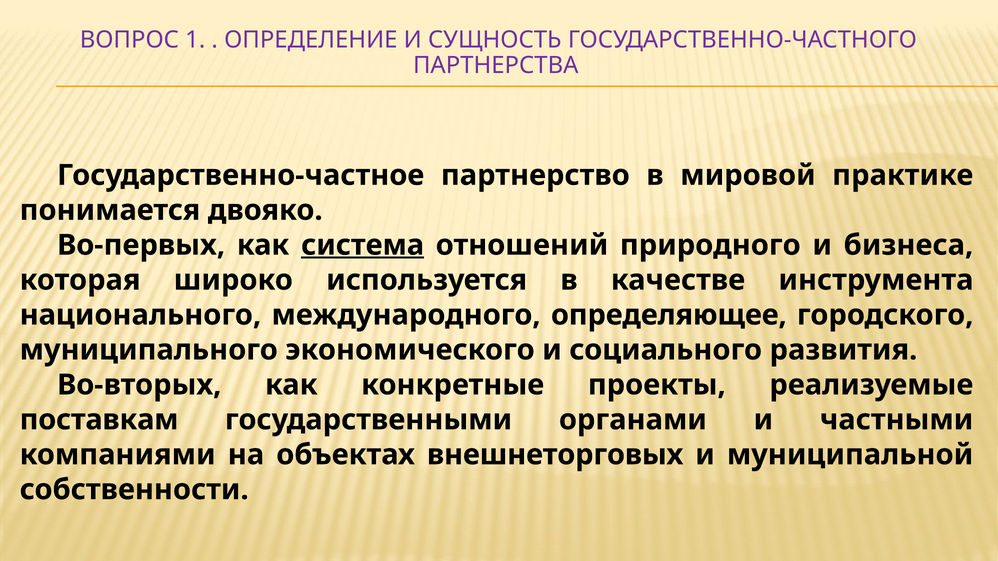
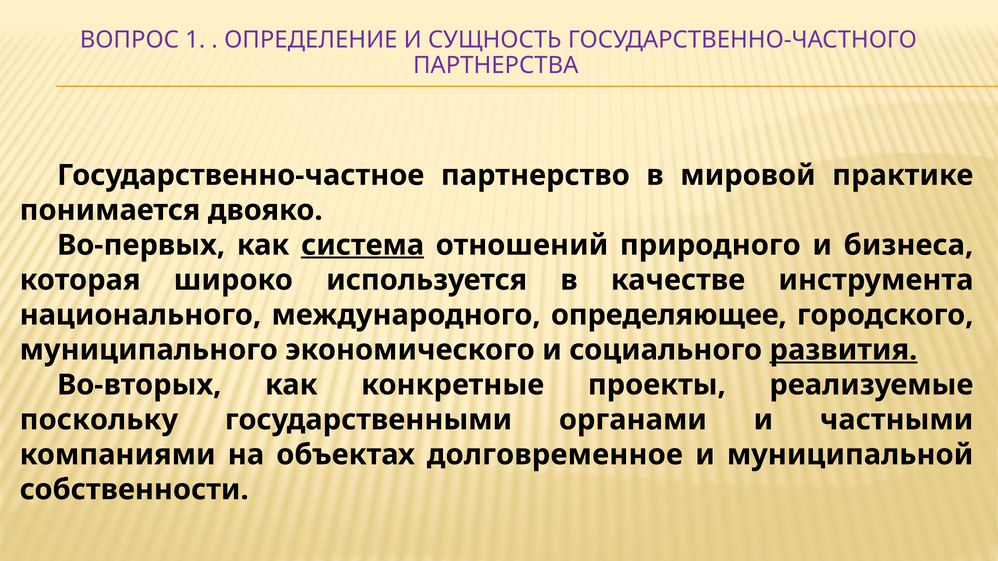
развития underline: none -> present
поставкам: поставкам -> поскольку
внешнеторговых: внешнеторговых -> долговременное
